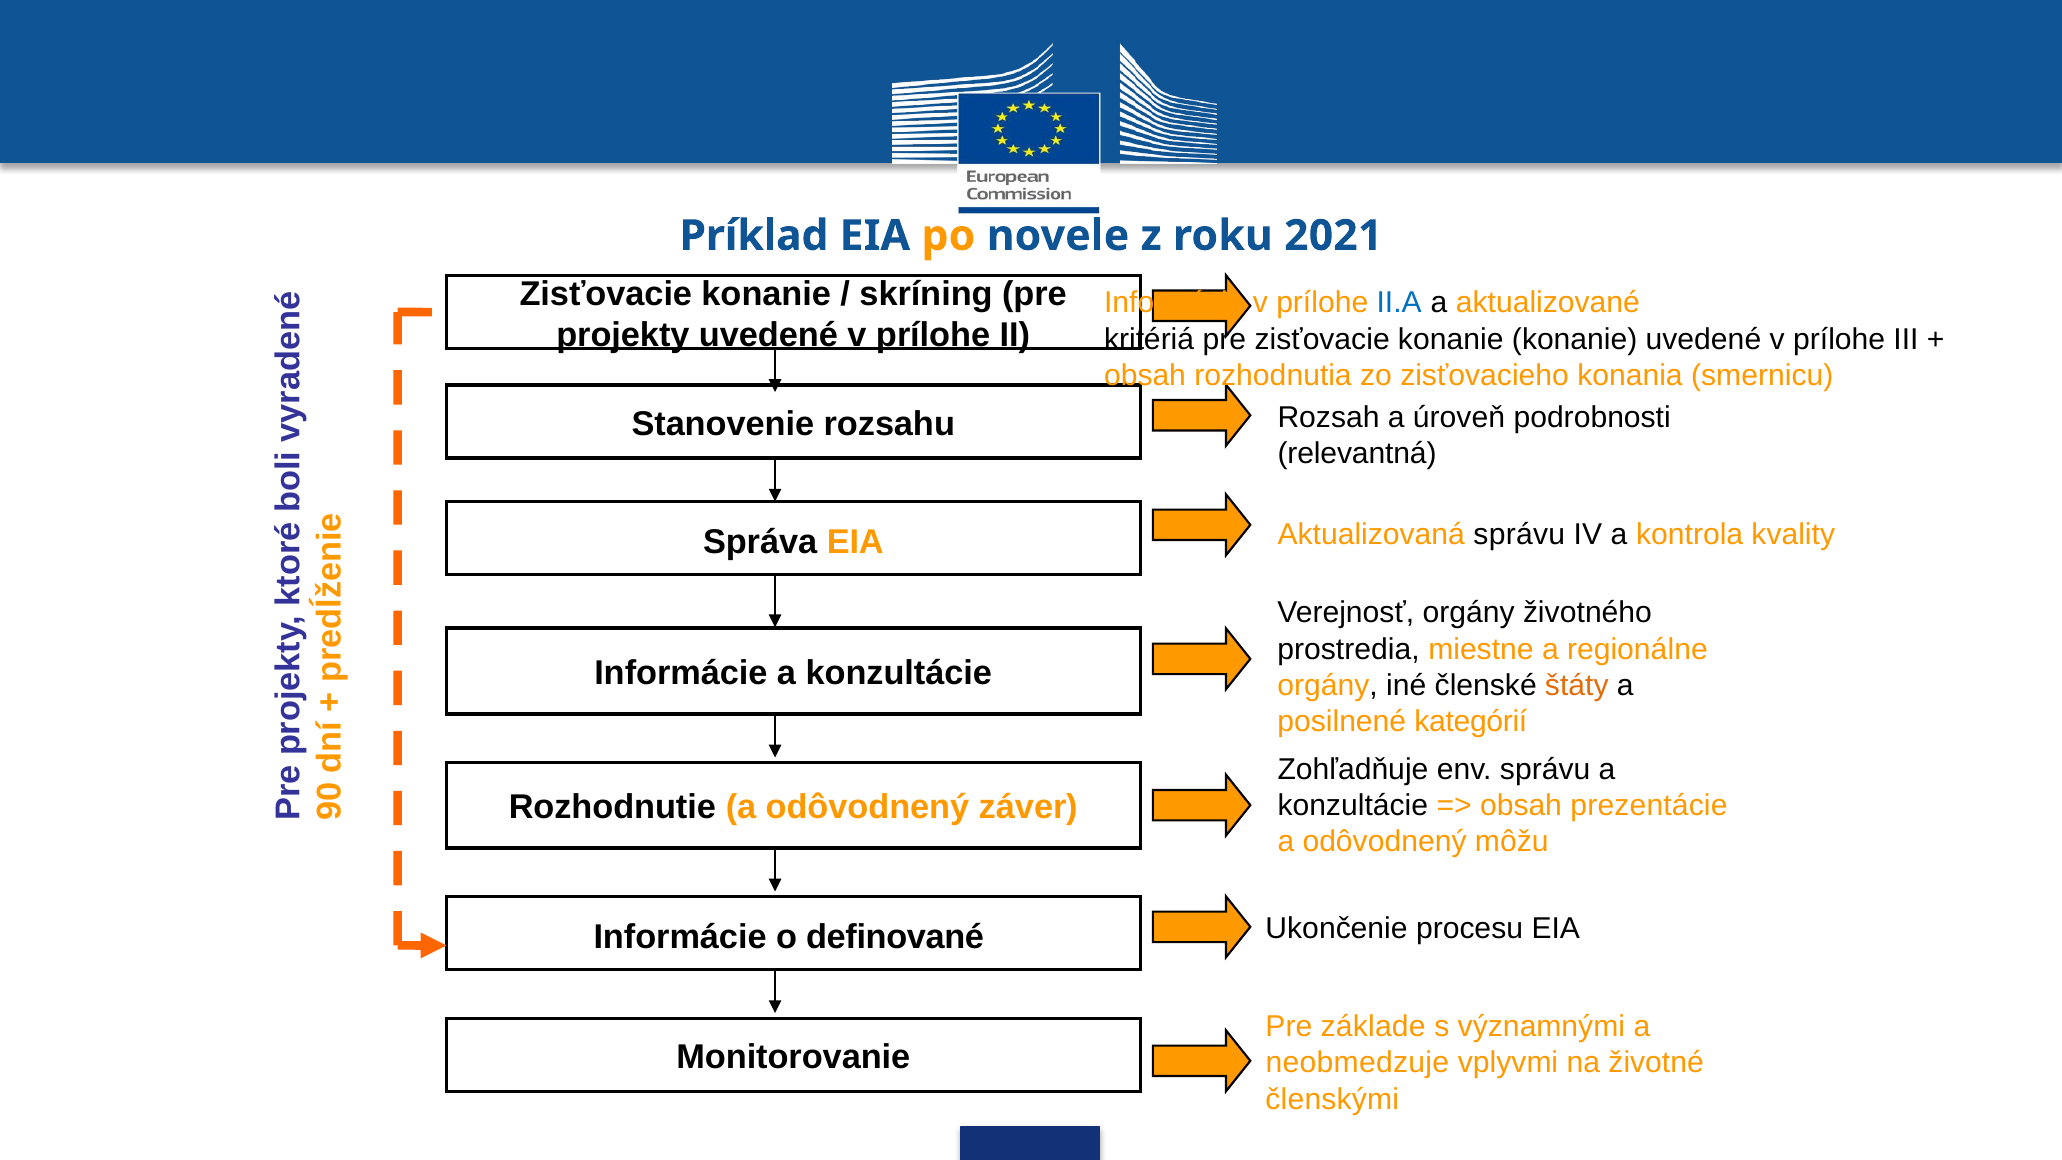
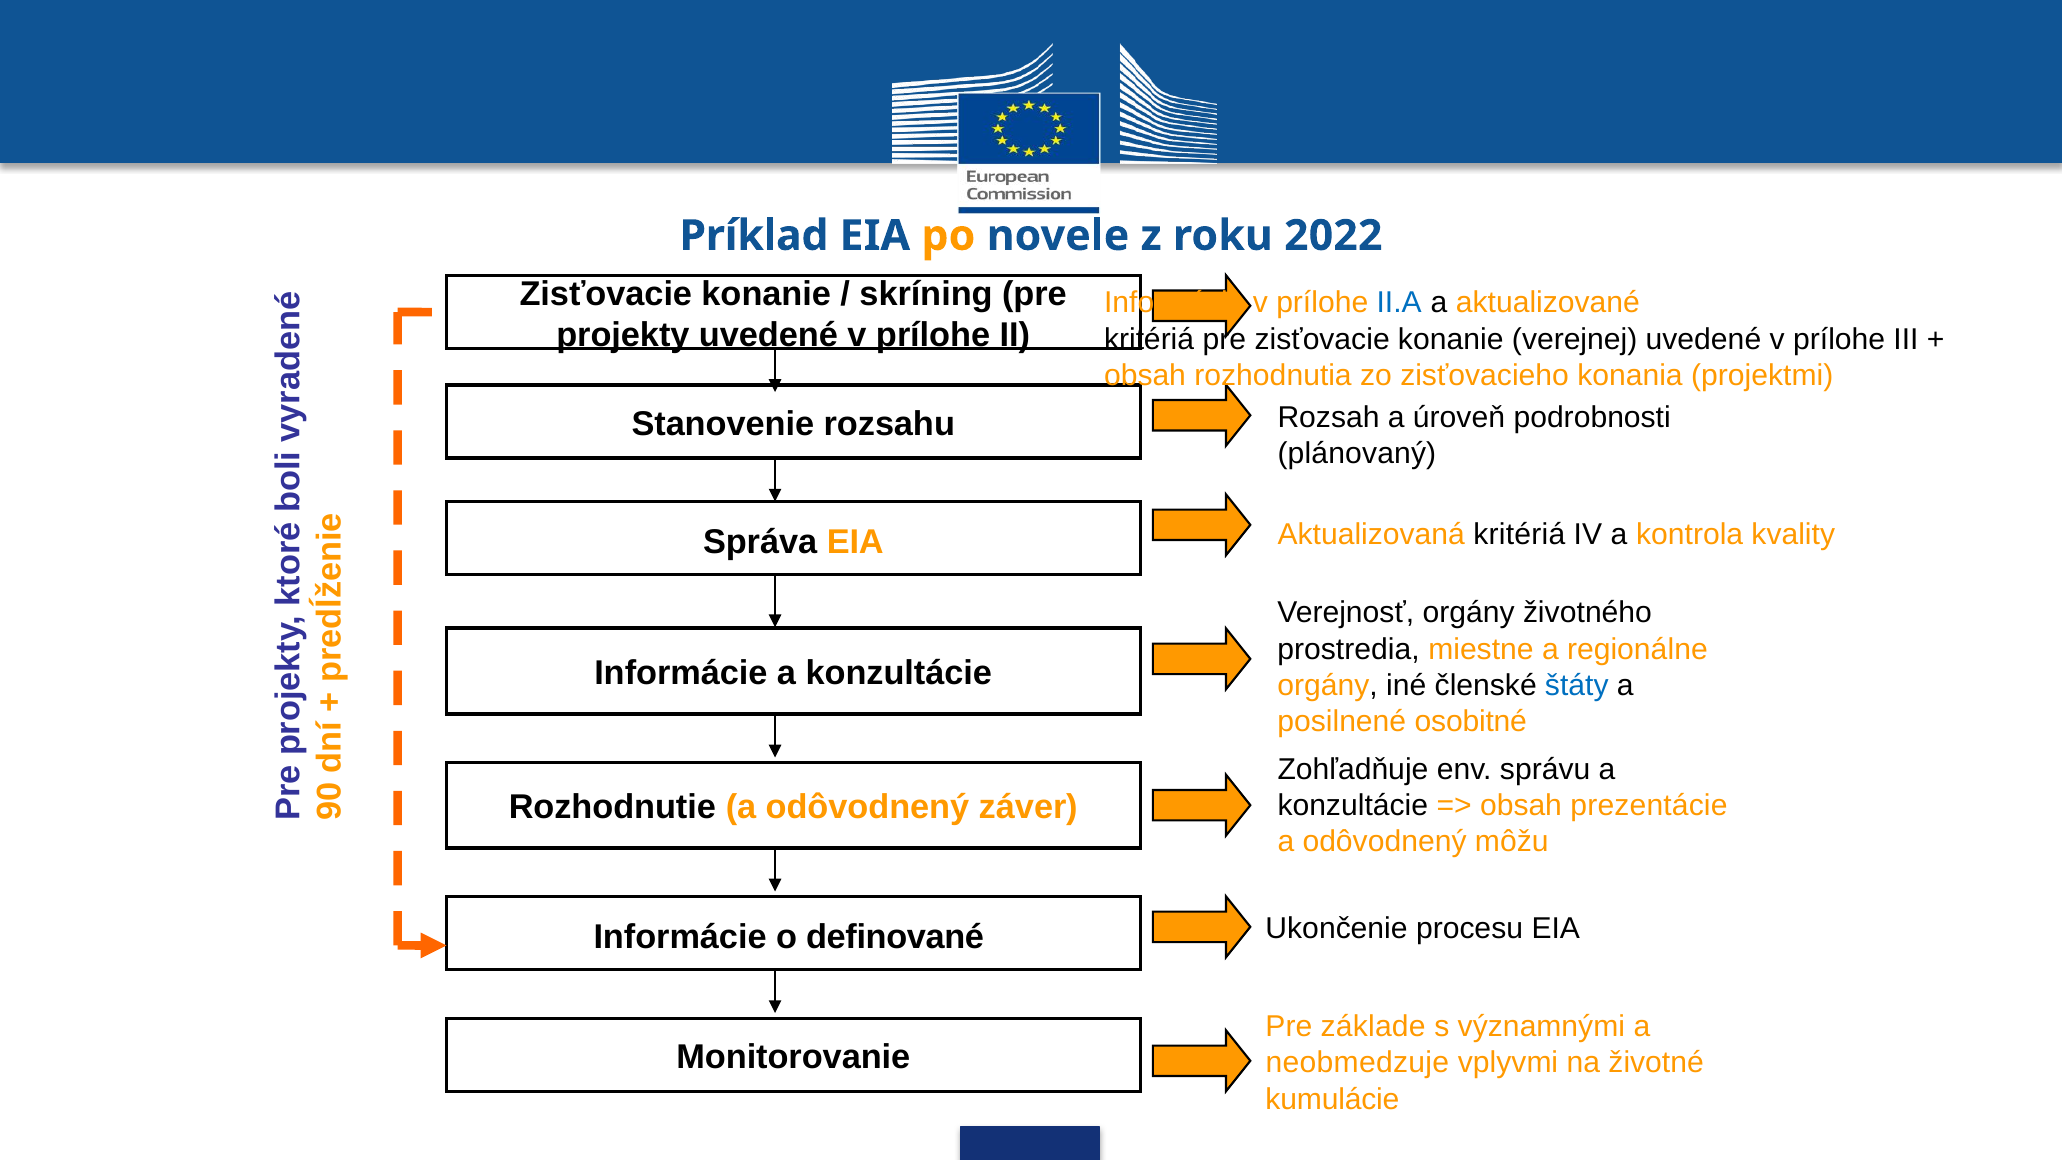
2021: 2021 -> 2022
konanie konanie: konanie -> verejnej
smernicu: smernicu -> projektmi
relevantná: relevantná -> plánovaný
Aktualizovaná správu: správu -> kritériá
štáty colour: orange -> blue
kategórií: kategórií -> osobitné
členskými: členskými -> kumulácie
